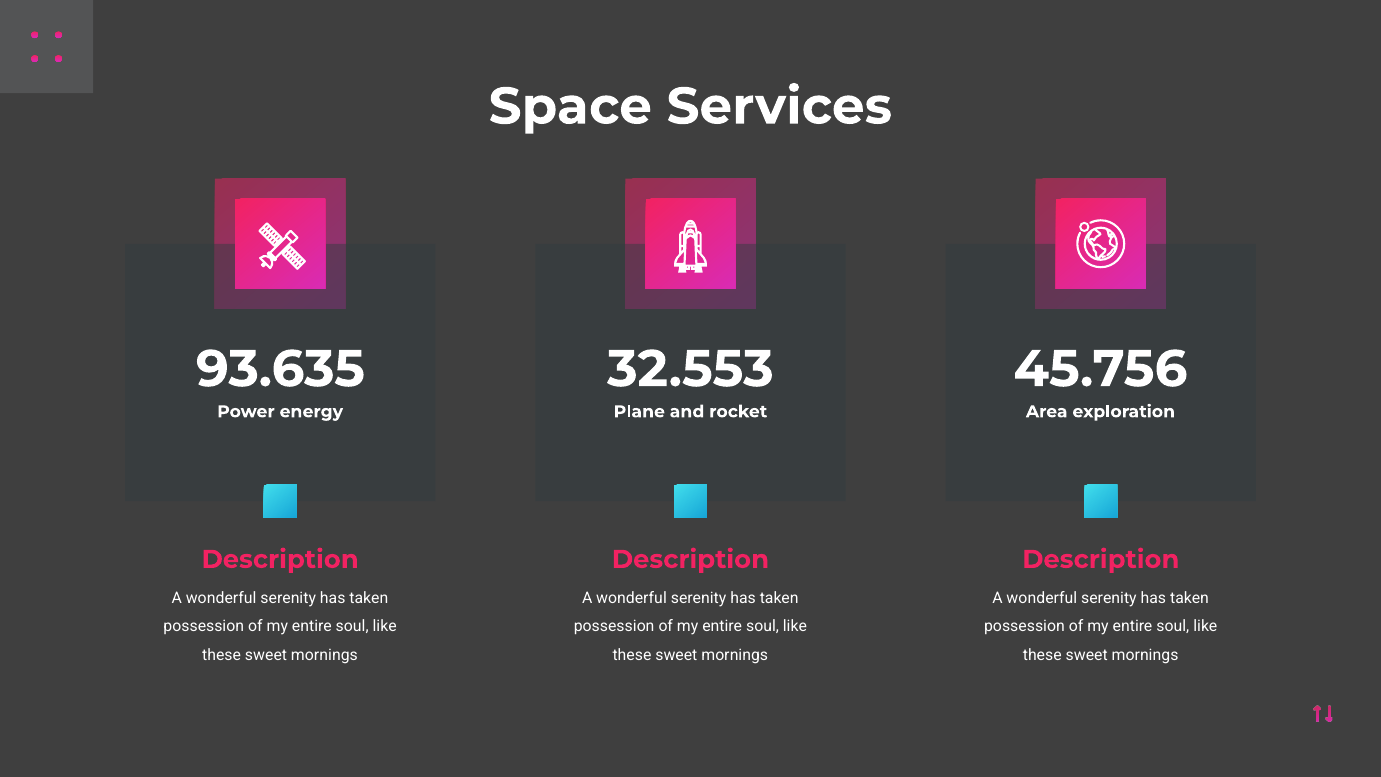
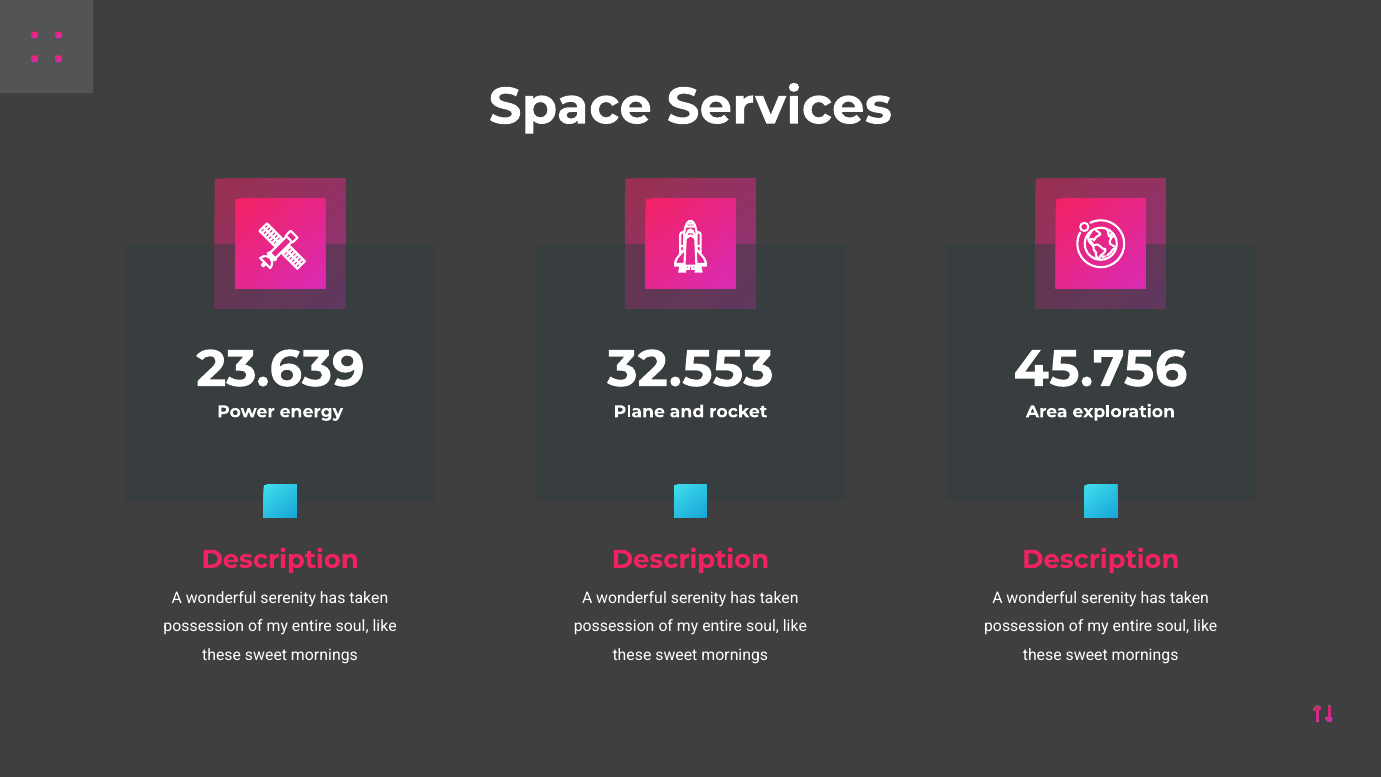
93.635: 93.635 -> 23.639
